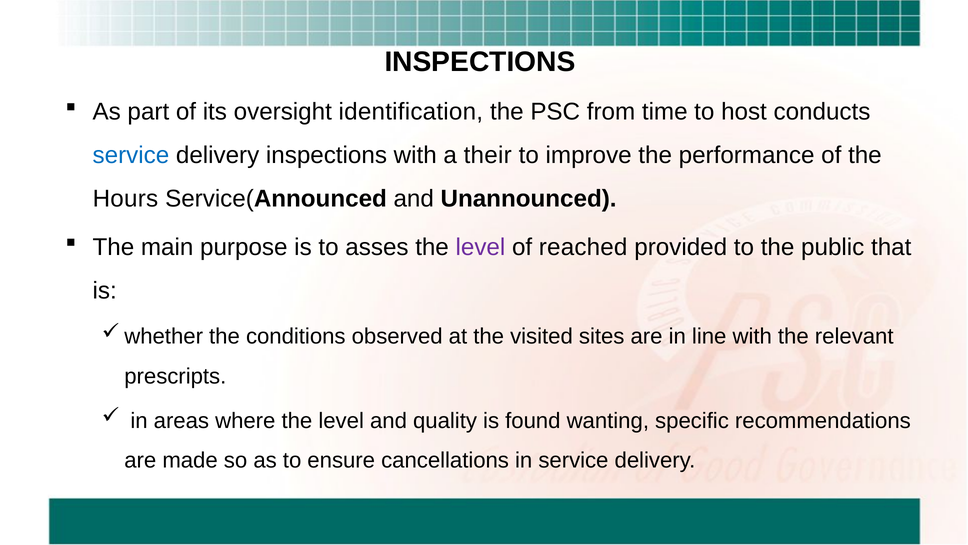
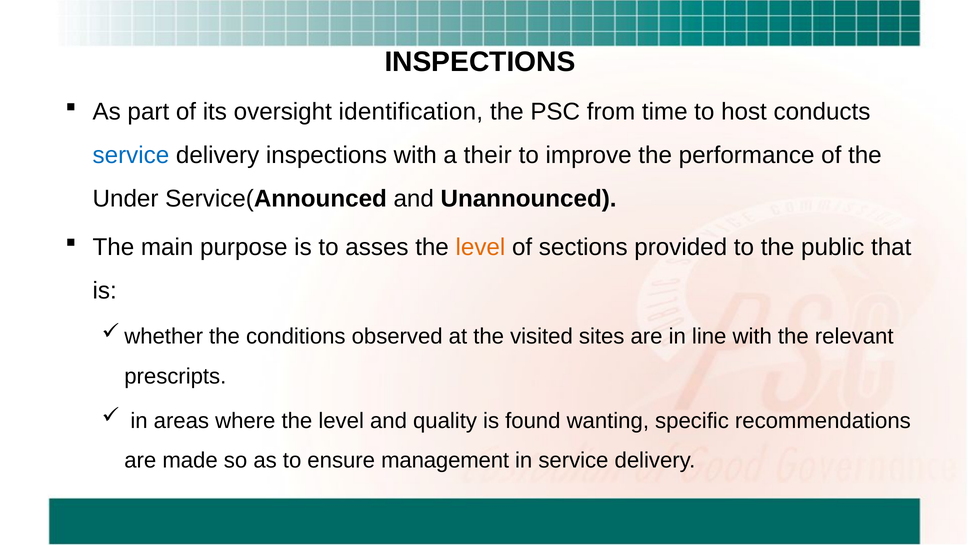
Hours: Hours -> Under
level at (480, 247) colour: purple -> orange
reached: reached -> sections
cancellations: cancellations -> management
